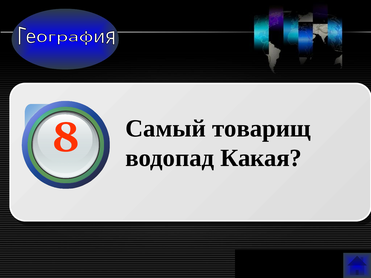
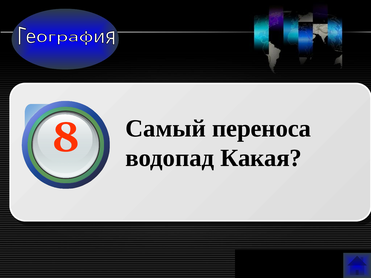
товарищ: товарищ -> переноса
